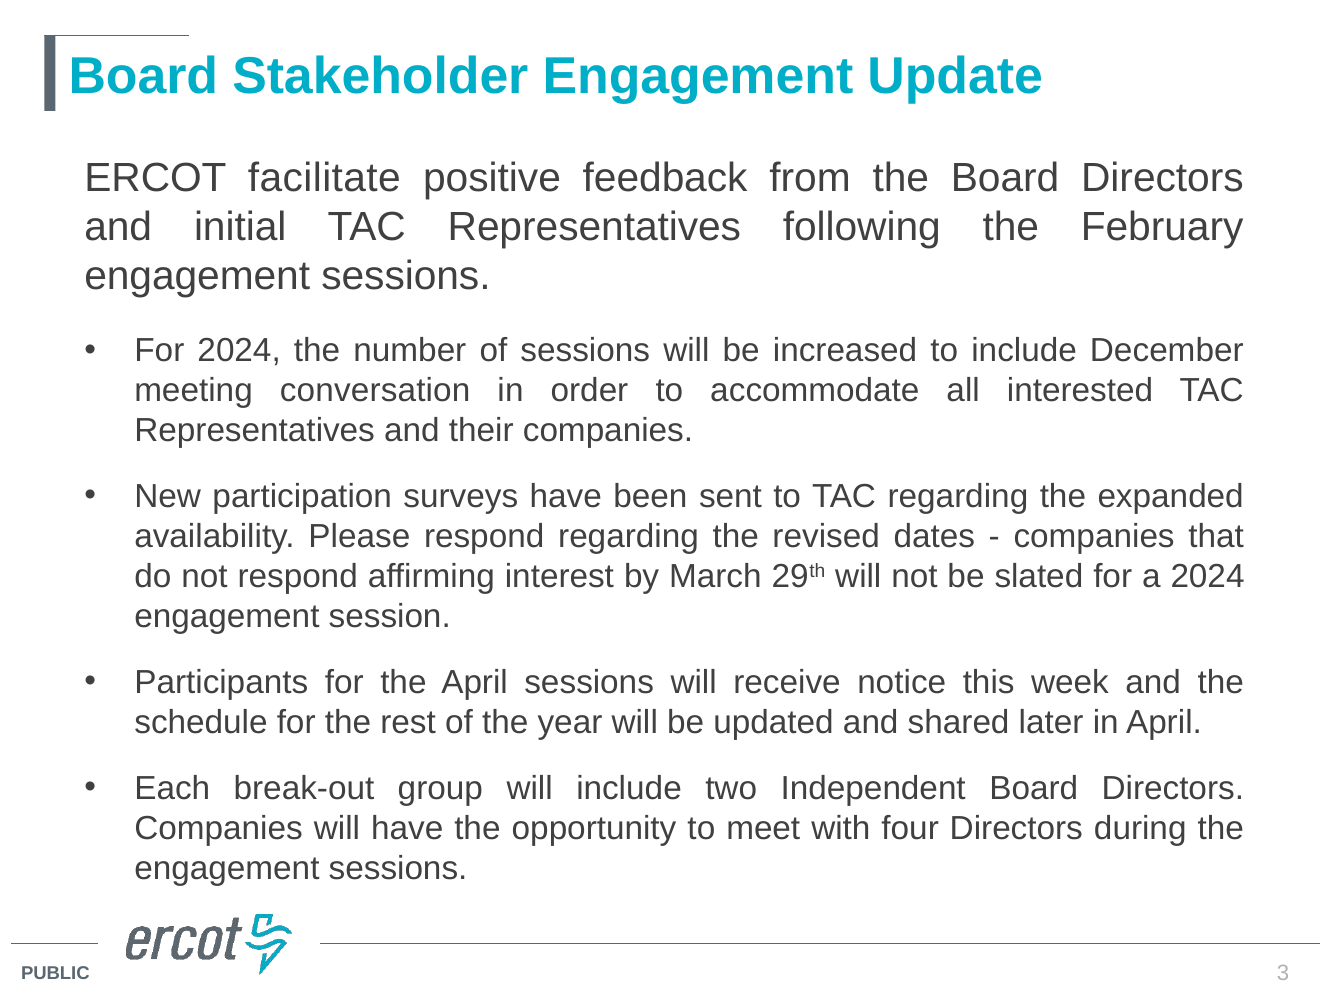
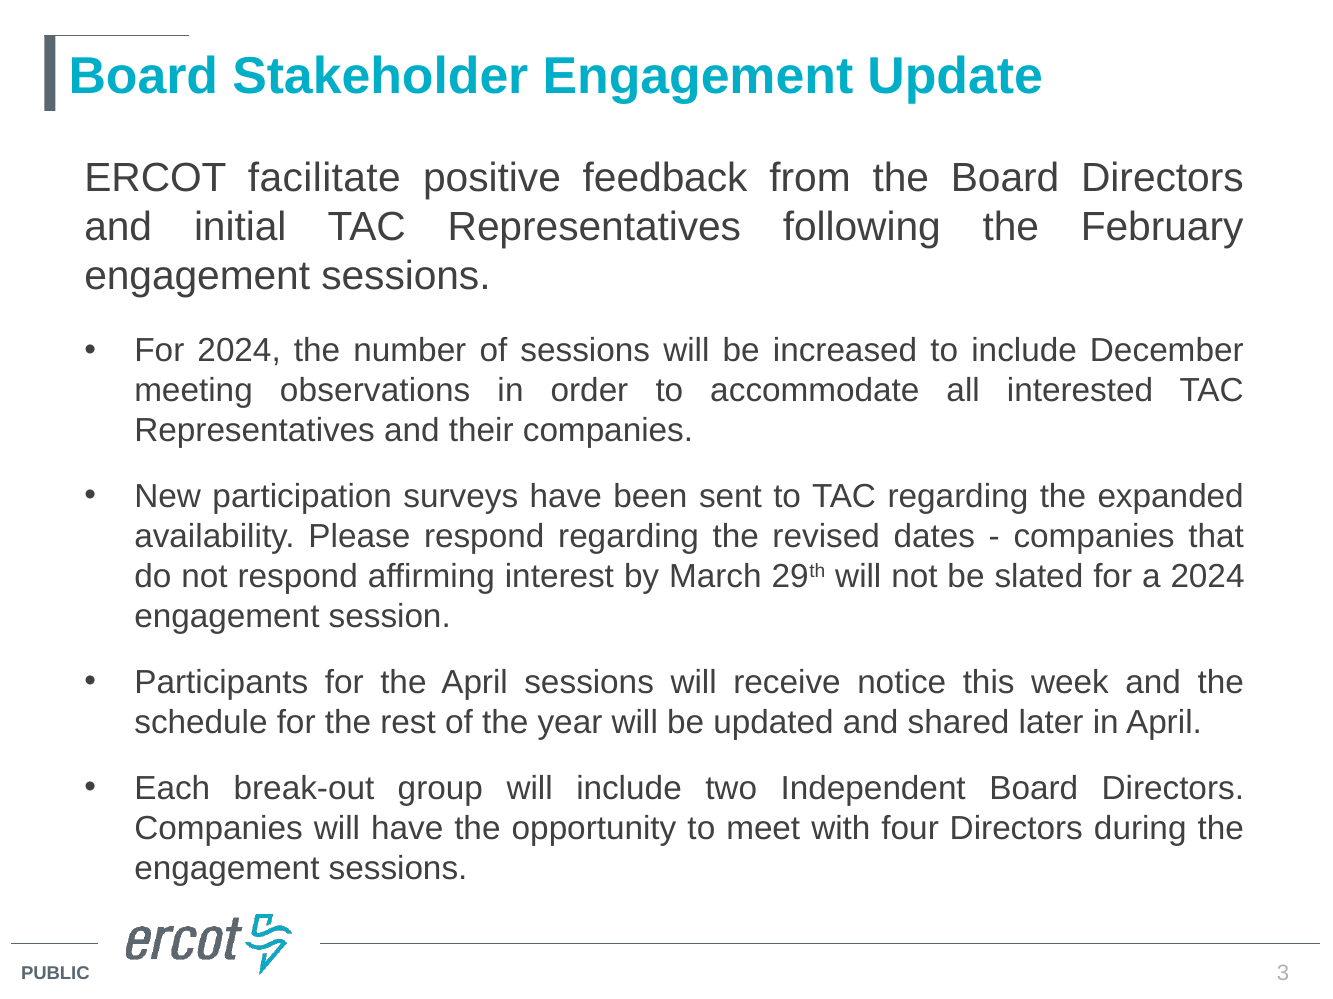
conversation: conversation -> observations
